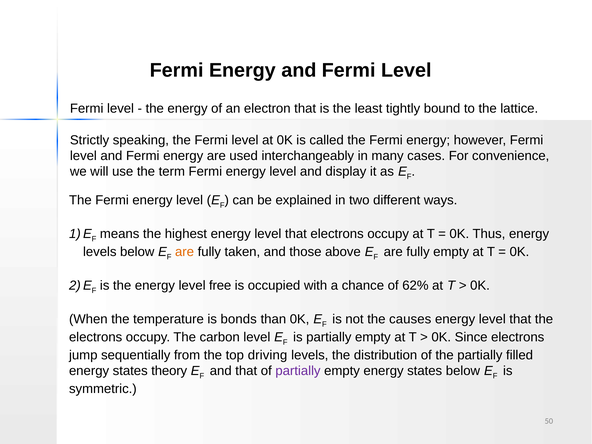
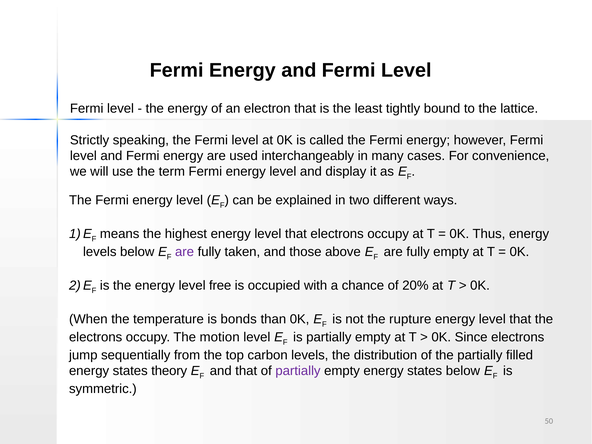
are at (185, 252) colour: orange -> purple
62%: 62% -> 20%
causes: causes -> rupture
carbon: carbon -> motion
driving: driving -> carbon
